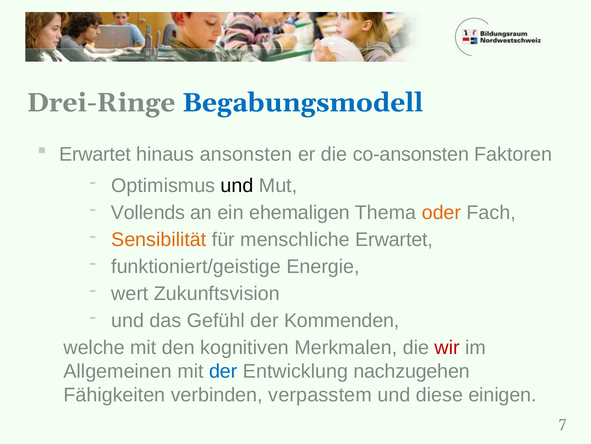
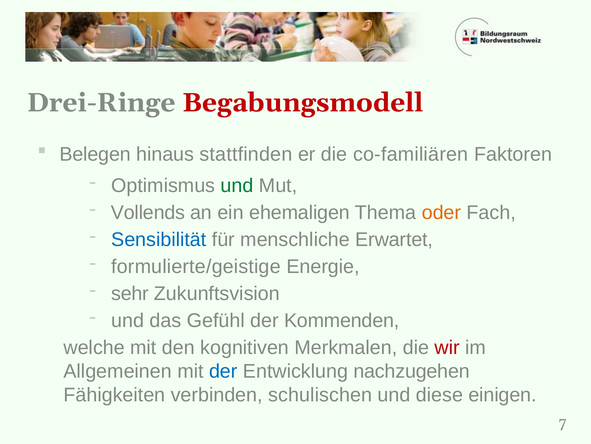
Begabungsmodell colour: blue -> red
Erwartet at (95, 154): Erwartet -> Belegen
ansonsten: ansonsten -> stattfinden
co-ansonsten: co-ansonsten -> co-familiären
und at (237, 185) colour: black -> green
Sensibilität colour: orange -> blue
funktioniert/geistige: funktioniert/geistige -> formulierte/geistige
wert: wert -> sehr
verpasstem: verpasstem -> schulischen
